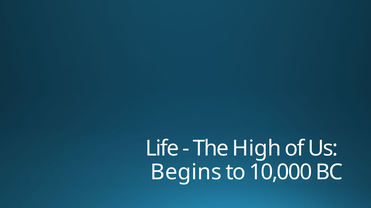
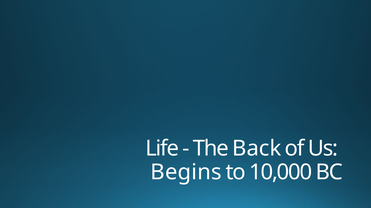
High: High -> Back
